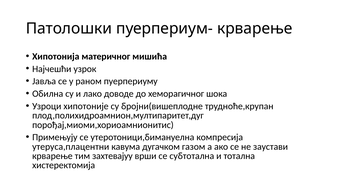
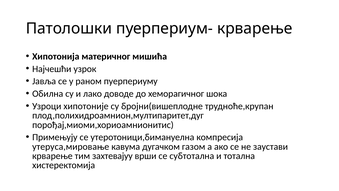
утеруса,плацентни: утеруса,плацентни -> утеруса,мировање
